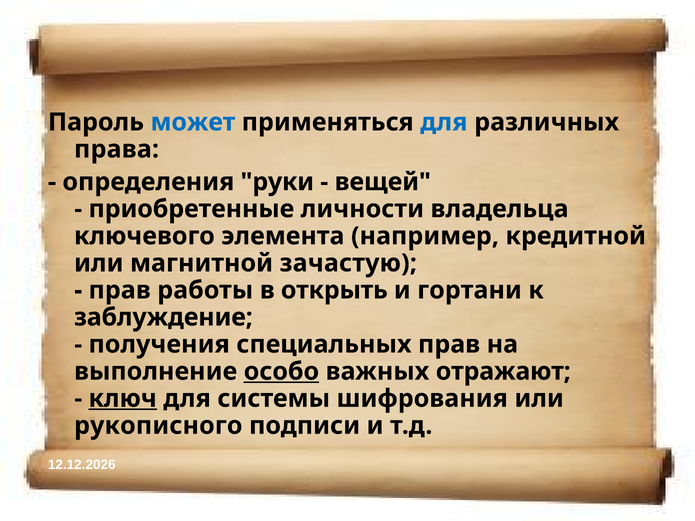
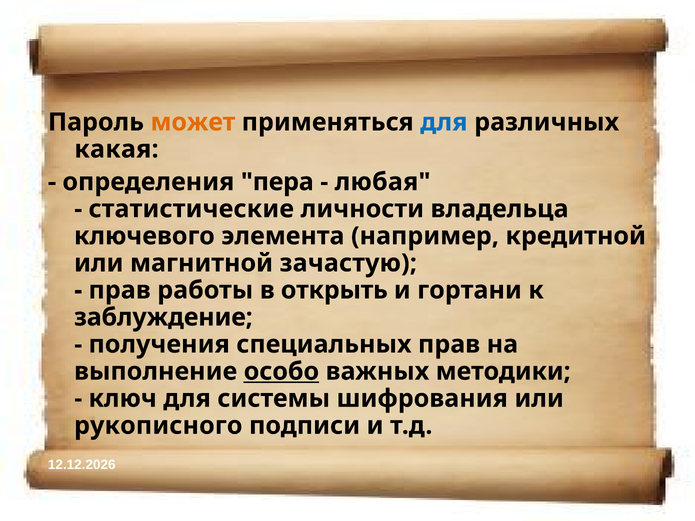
может colour: blue -> orange
права: права -> какая
руки: руки -> пера
вещей: вещей -> любая
приобретенные: приобретенные -> статистические
отражают: отражают -> методики
ключ underline: present -> none
